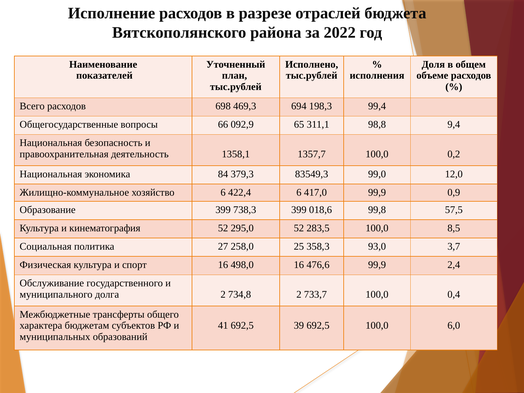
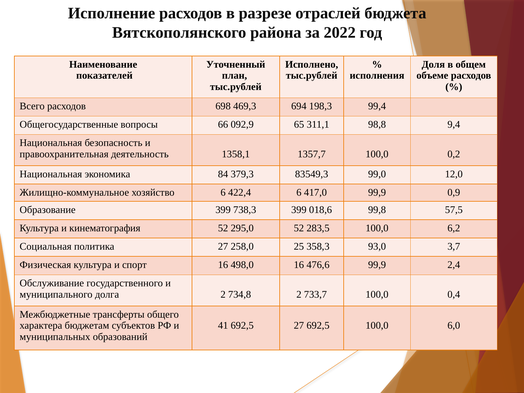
8,5: 8,5 -> 6,2
692,5 39: 39 -> 27
